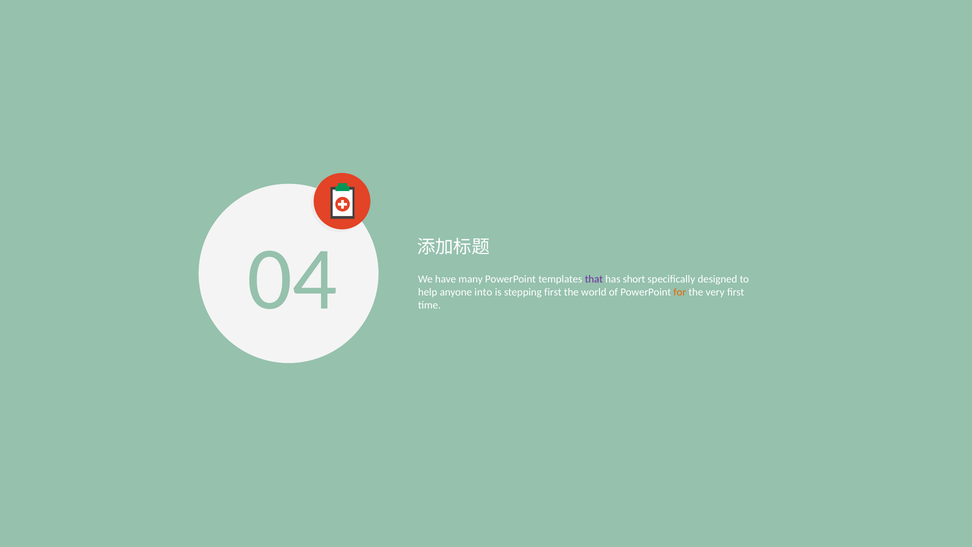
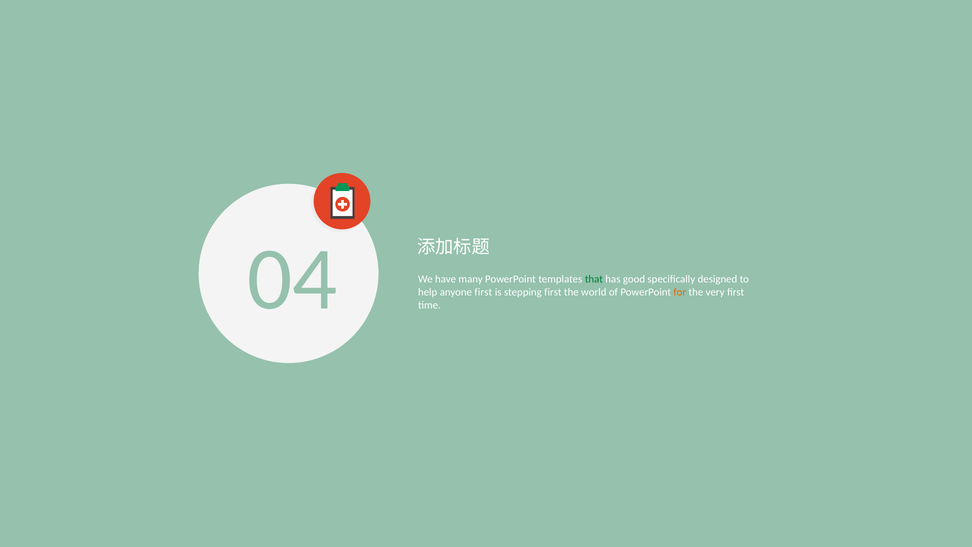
that colour: purple -> green
short: short -> good
anyone into: into -> first
